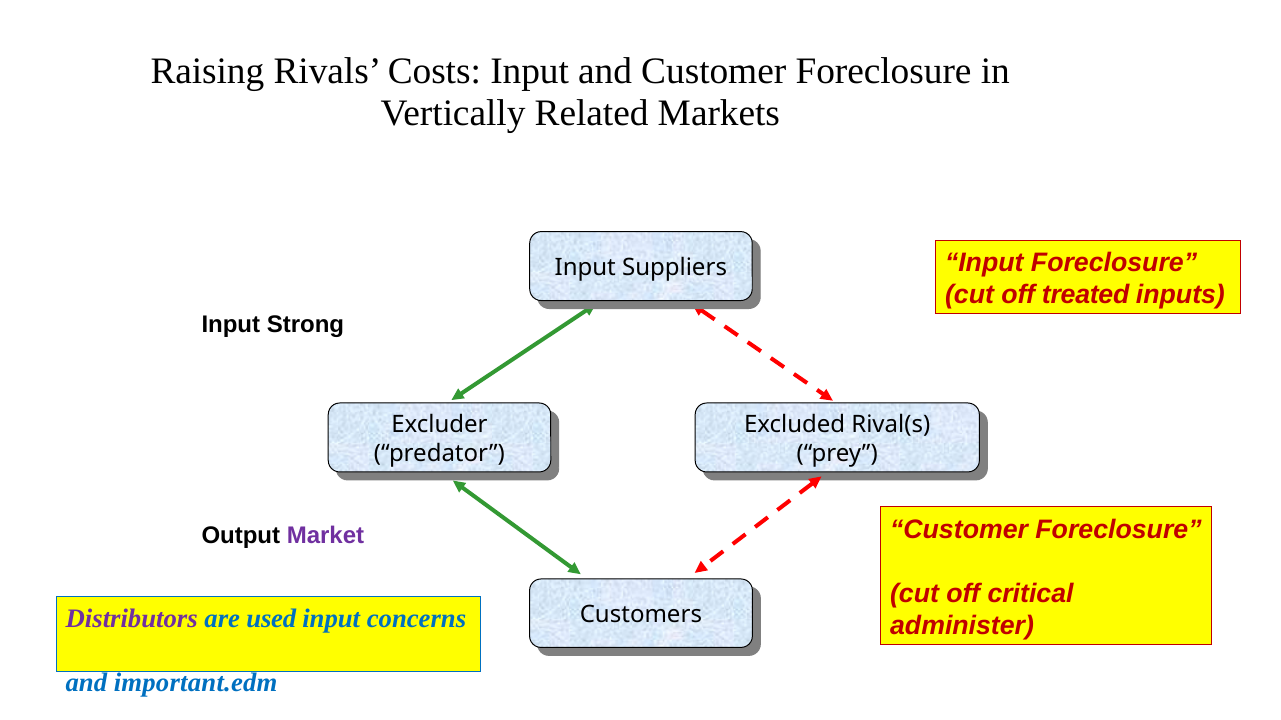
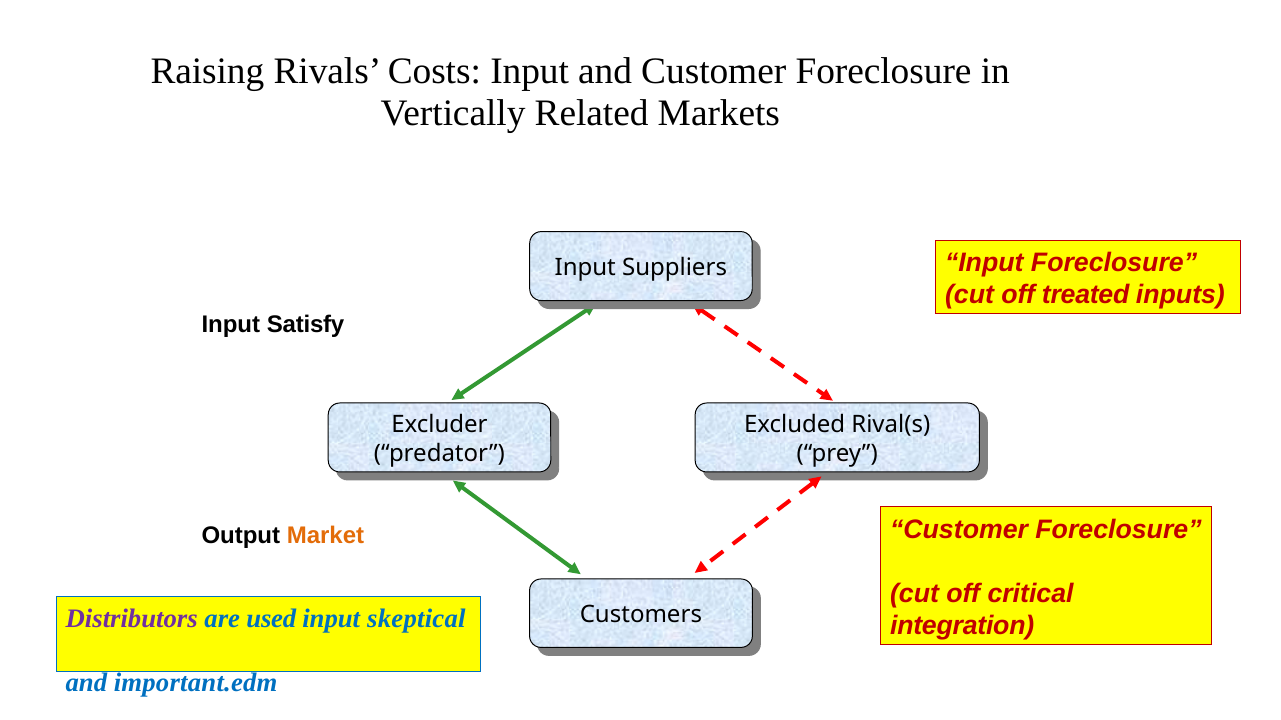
Strong: Strong -> Satisfy
Market colour: purple -> orange
concerns: concerns -> skeptical
administer: administer -> integration
